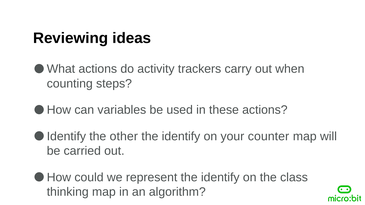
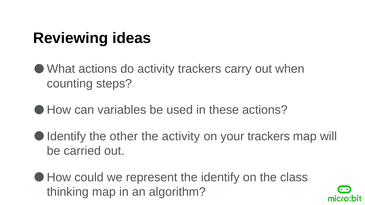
identify at (181, 137): identify -> activity
your counter: counter -> trackers
